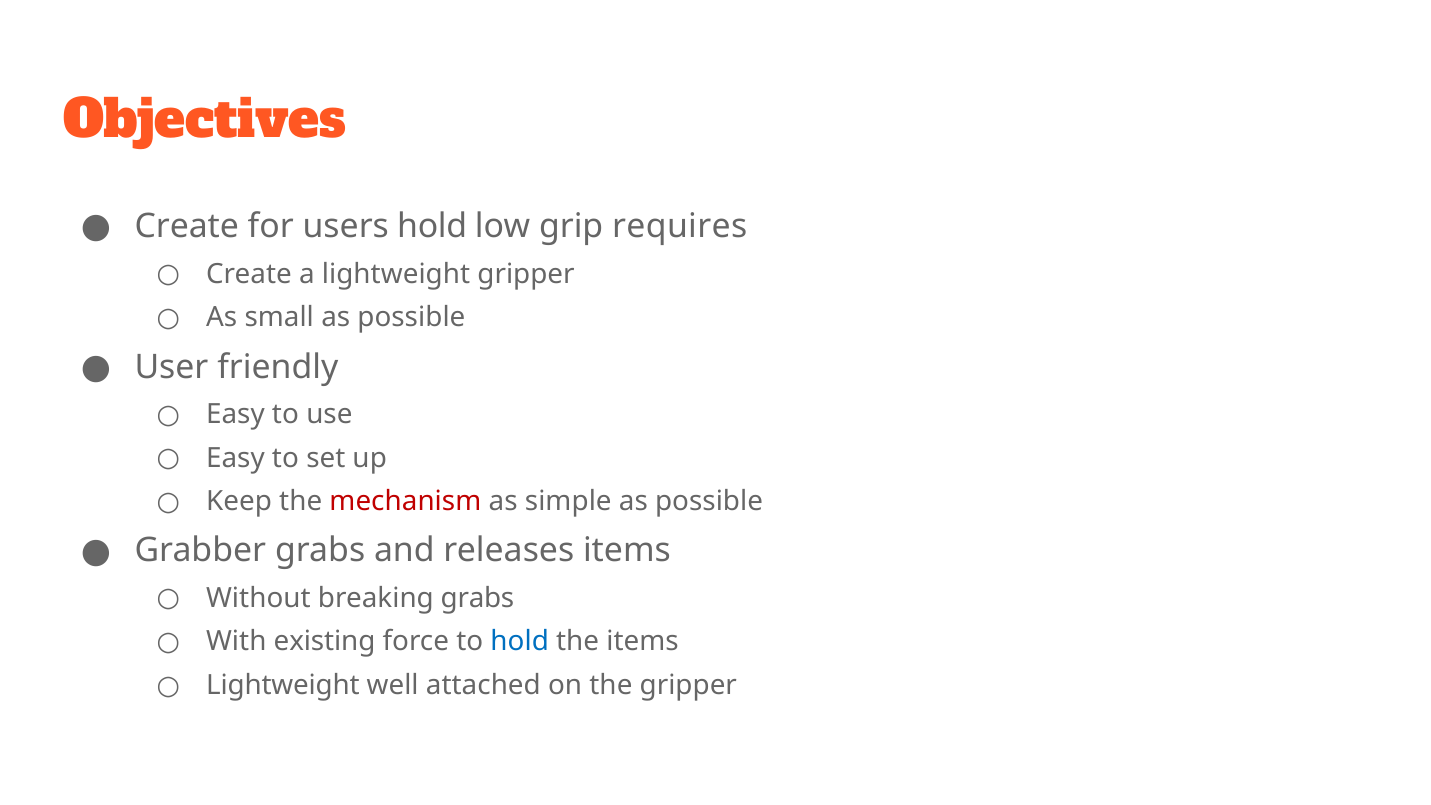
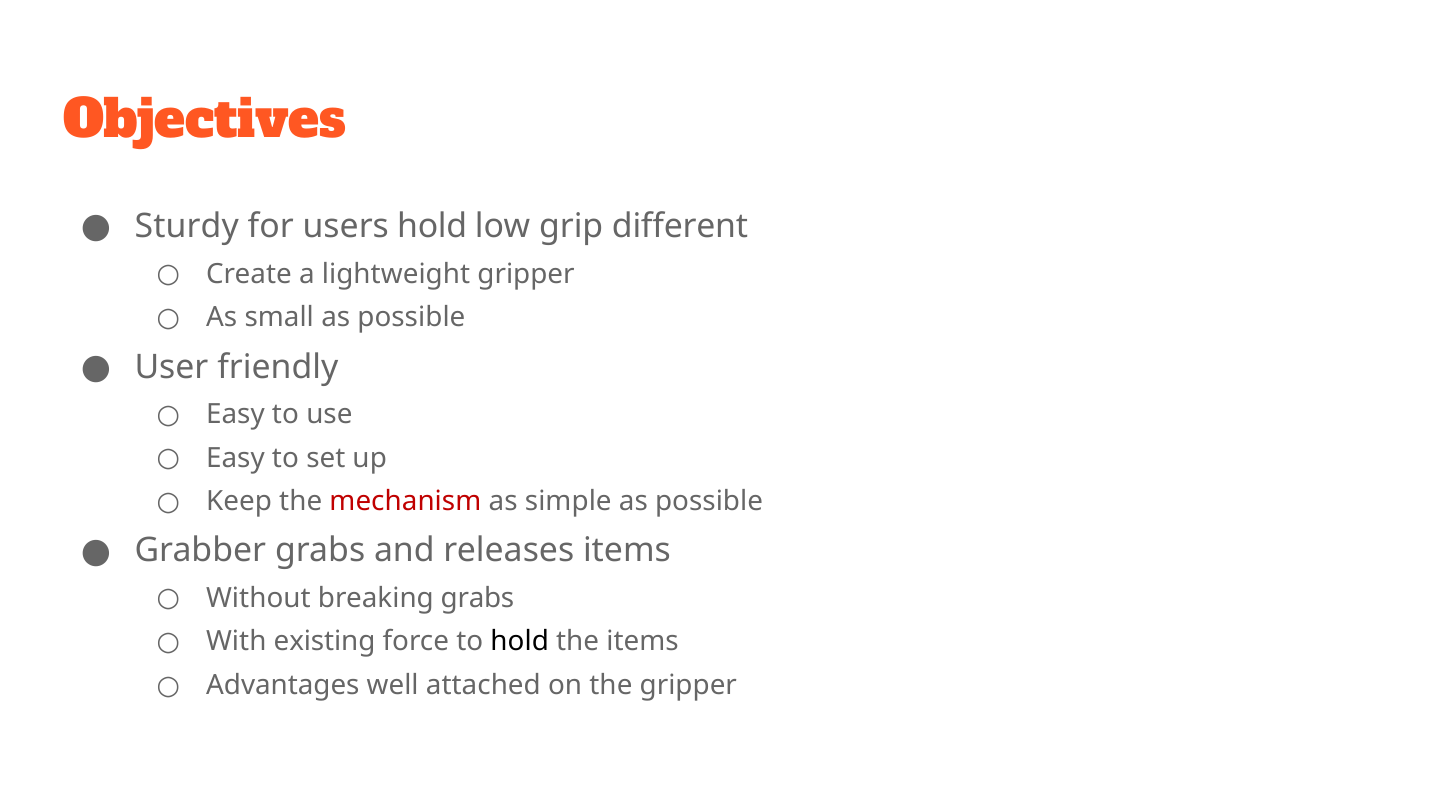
Create at (187, 227): Create -> Sturdy
requires: requires -> different
hold at (520, 642) colour: blue -> black
Lightweight at (283, 685): Lightweight -> Advantages
